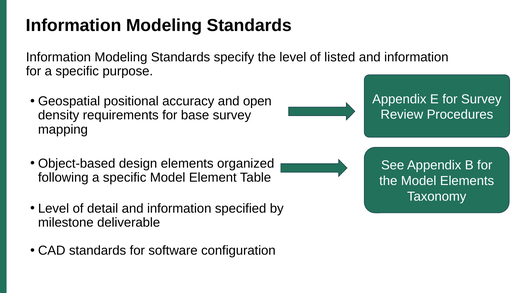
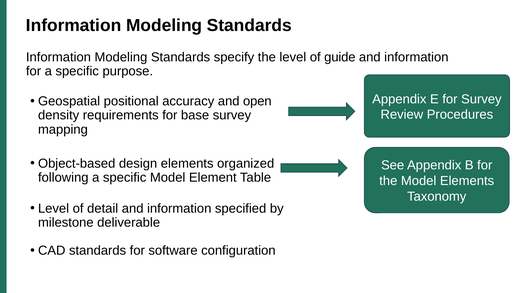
listed: listed -> guide
